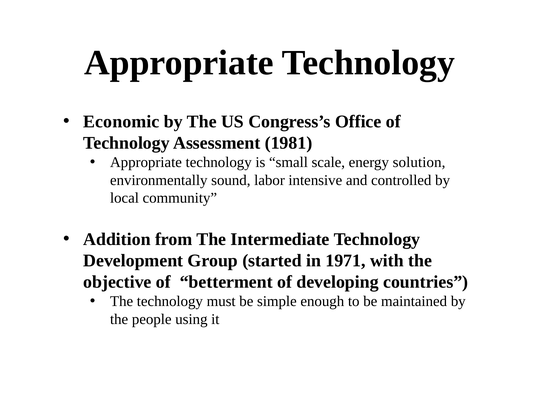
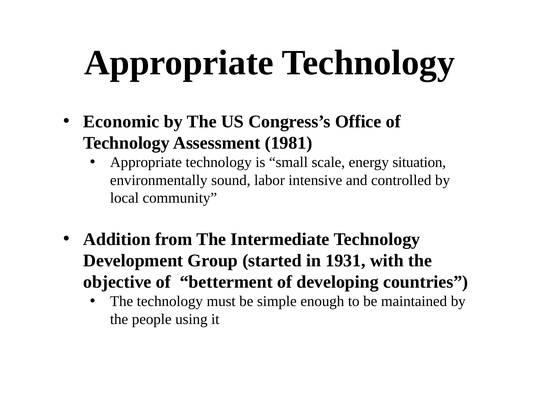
solution: solution -> situation
1971: 1971 -> 1931
